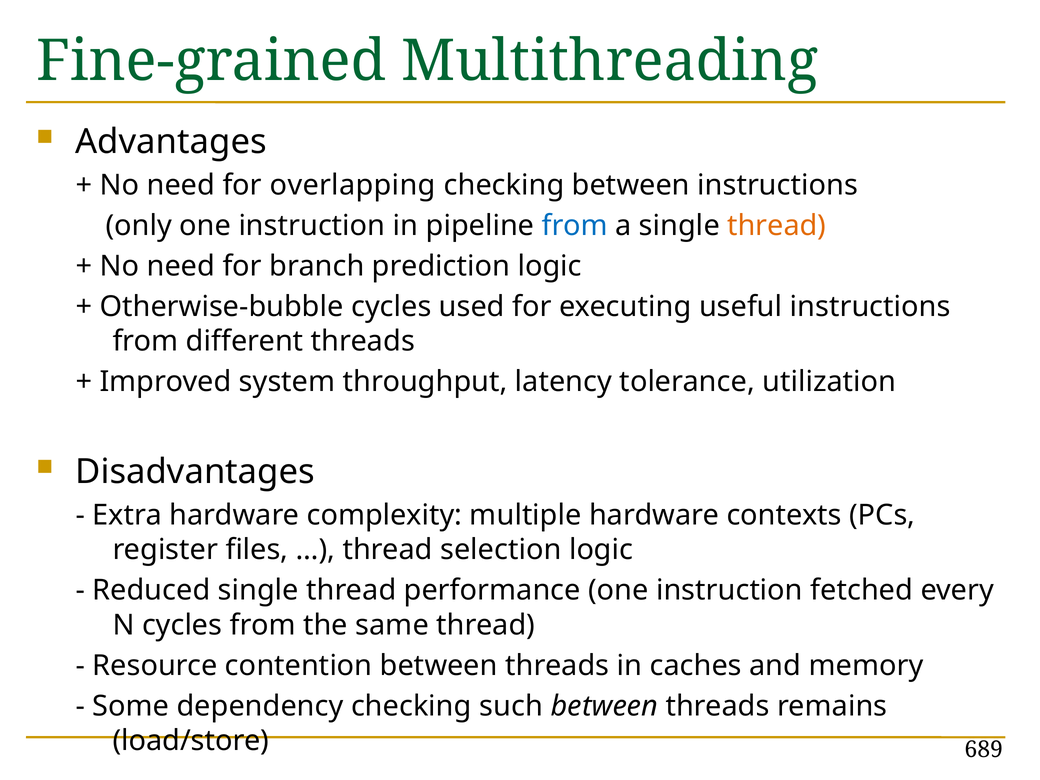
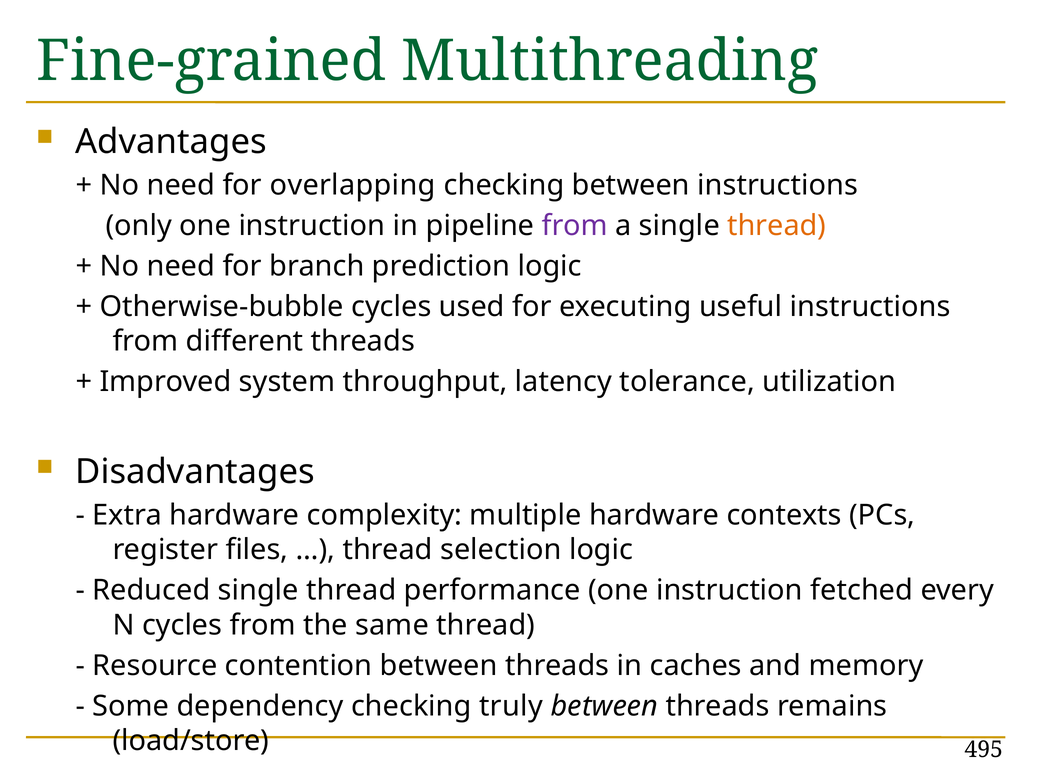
from at (575, 226) colour: blue -> purple
such: such -> truly
689: 689 -> 495
